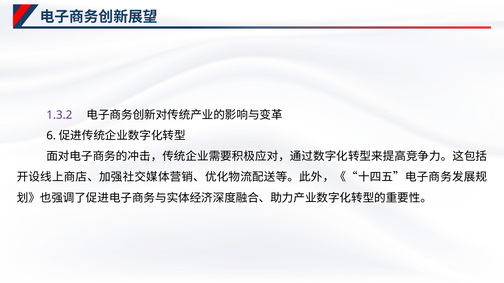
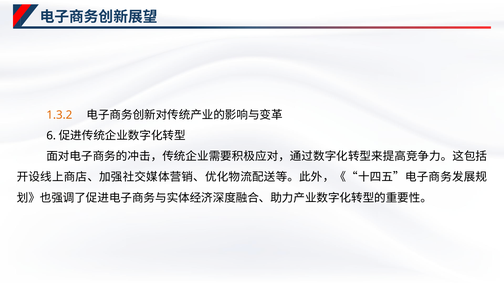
1.3.2 colour: purple -> orange
